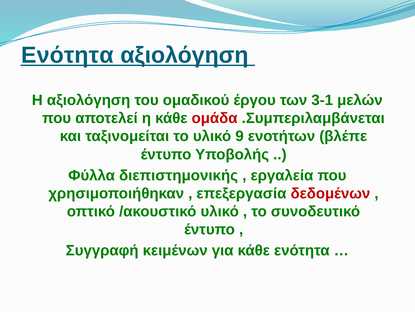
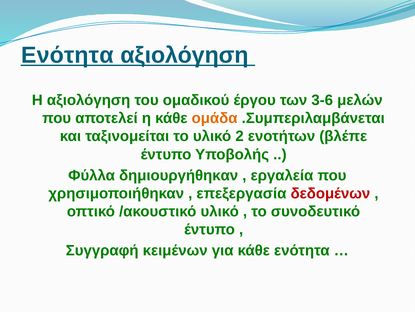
3-1: 3-1 -> 3-6
ομάδα colour: red -> orange
9: 9 -> 2
διεπιστημονικής: διεπιστημονικής -> δημιουργήθηκαν
